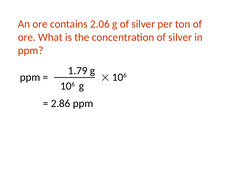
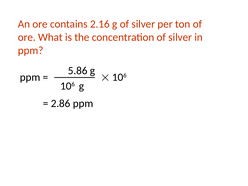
2.06: 2.06 -> 2.16
1.79: 1.79 -> 5.86
